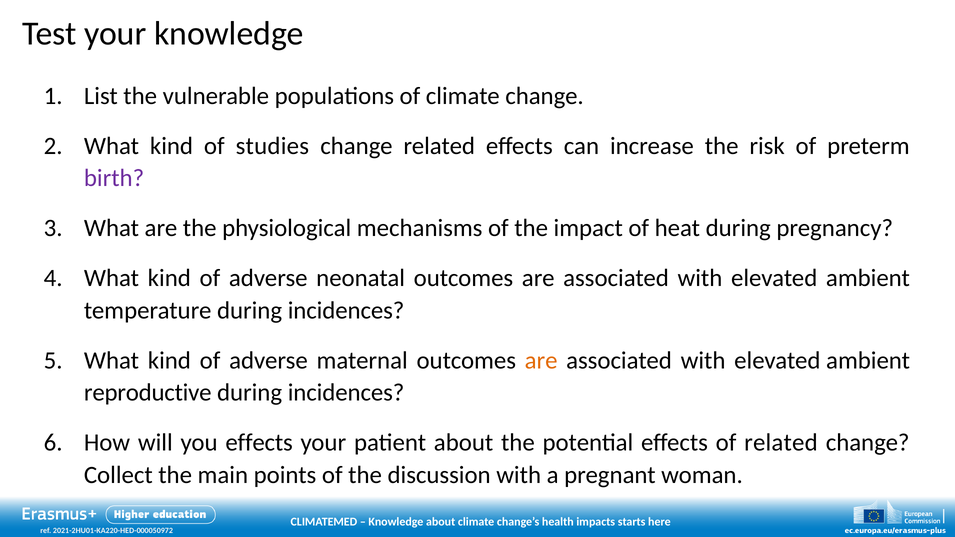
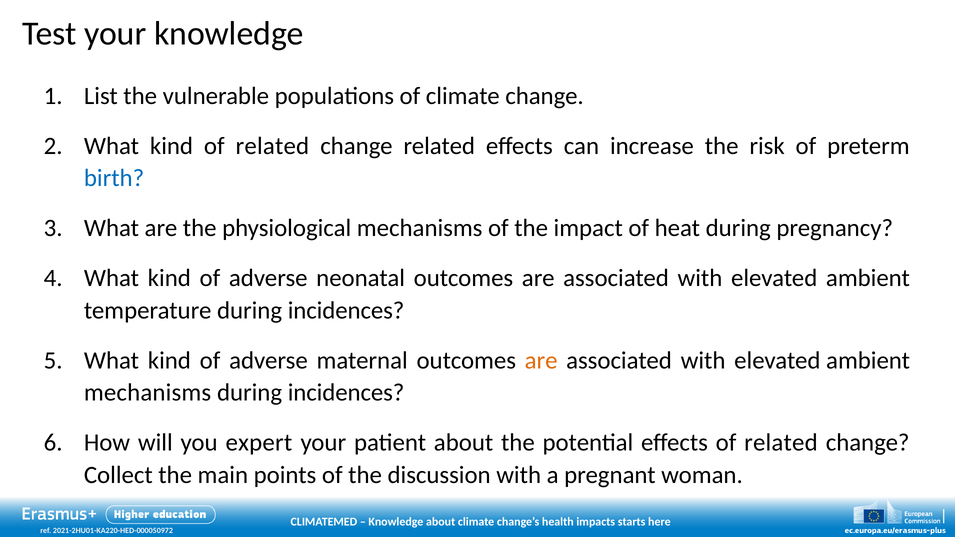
kind of studies: studies -> related
birth colour: purple -> blue
reproductive at (148, 393): reproductive -> mechanisms
you effects: effects -> expert
